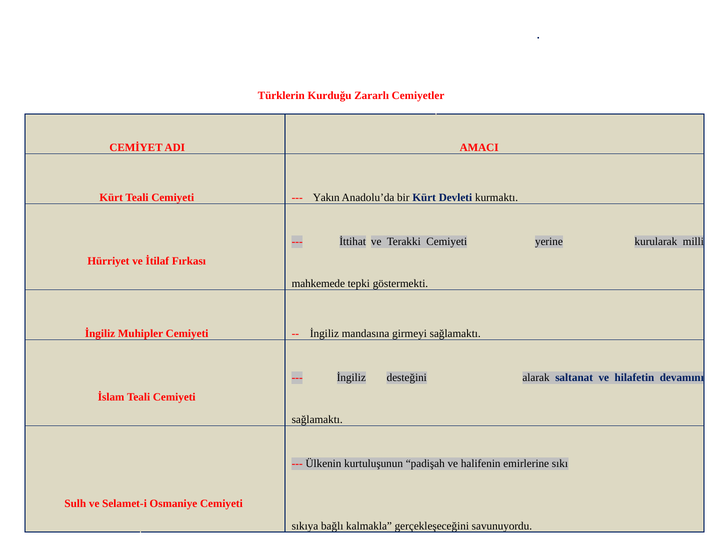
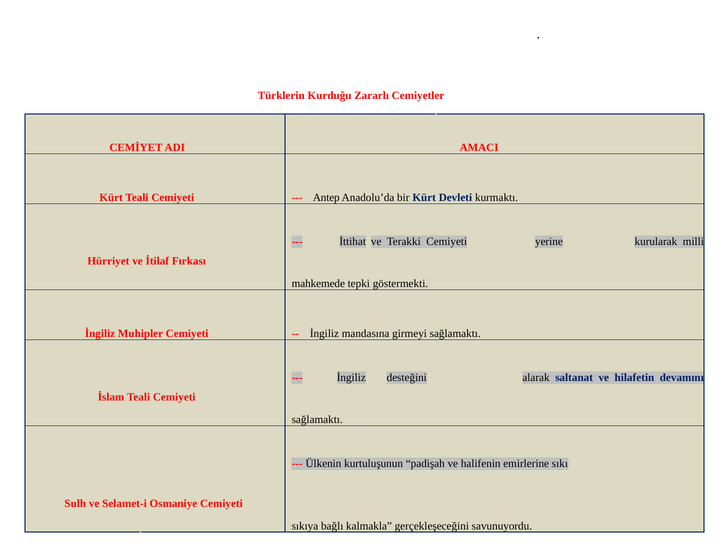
Yakın: Yakın -> Antep
